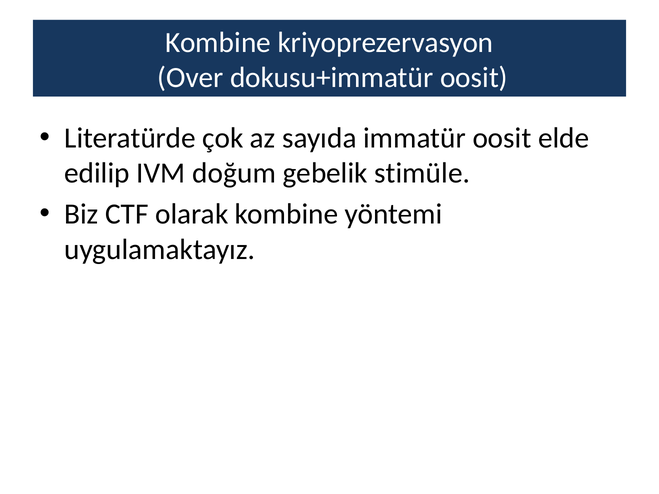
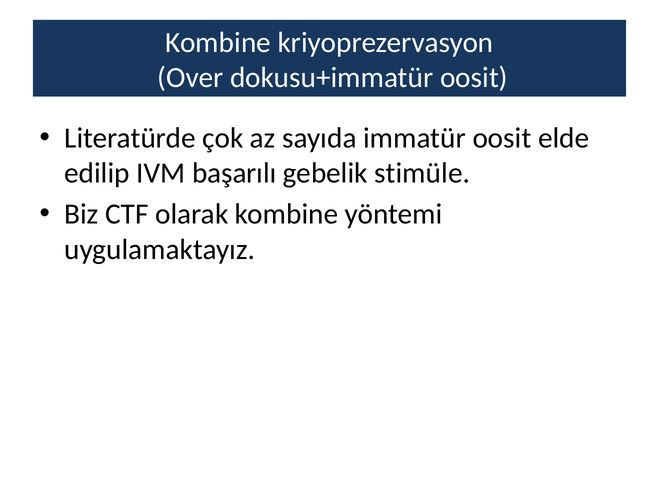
doğum: doğum -> başarılı
